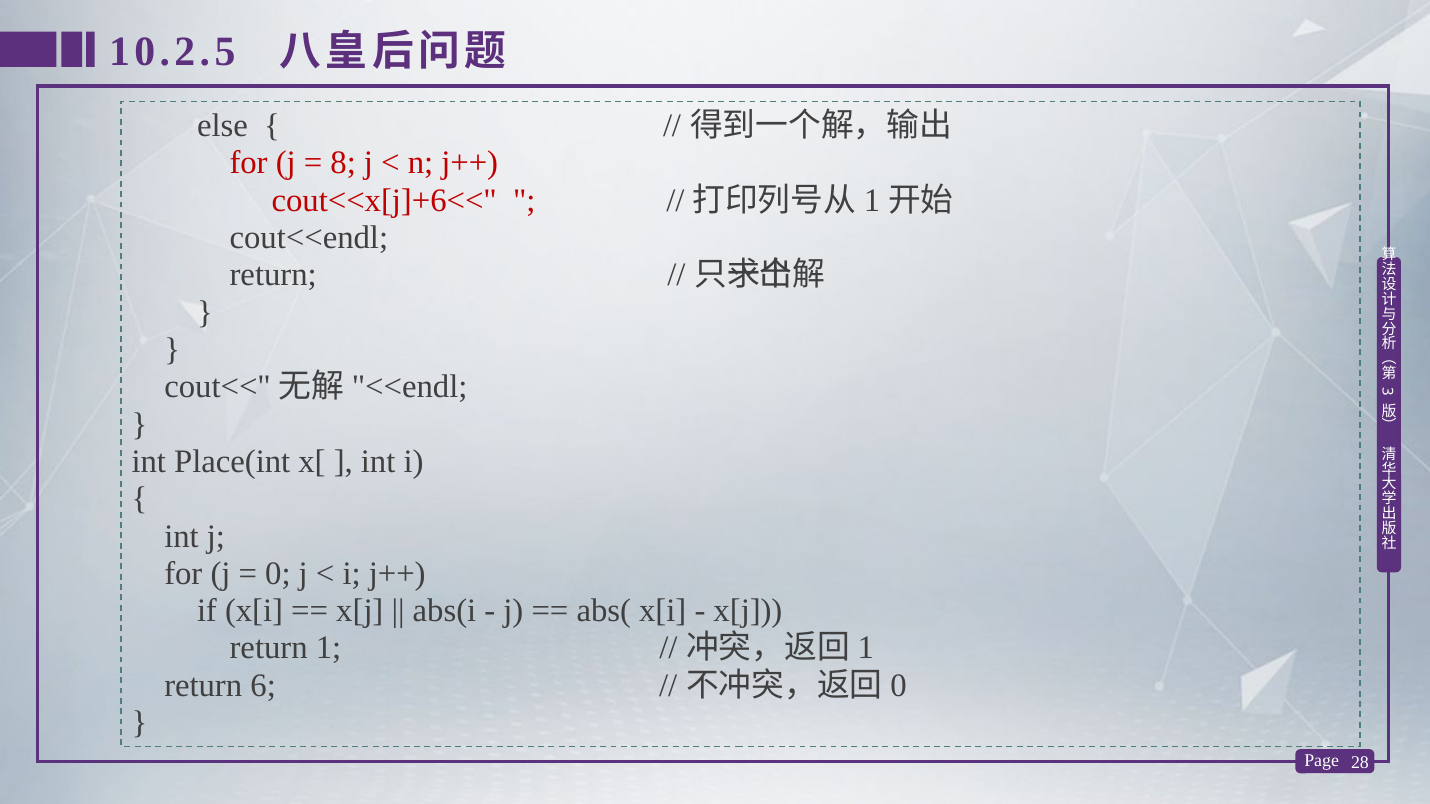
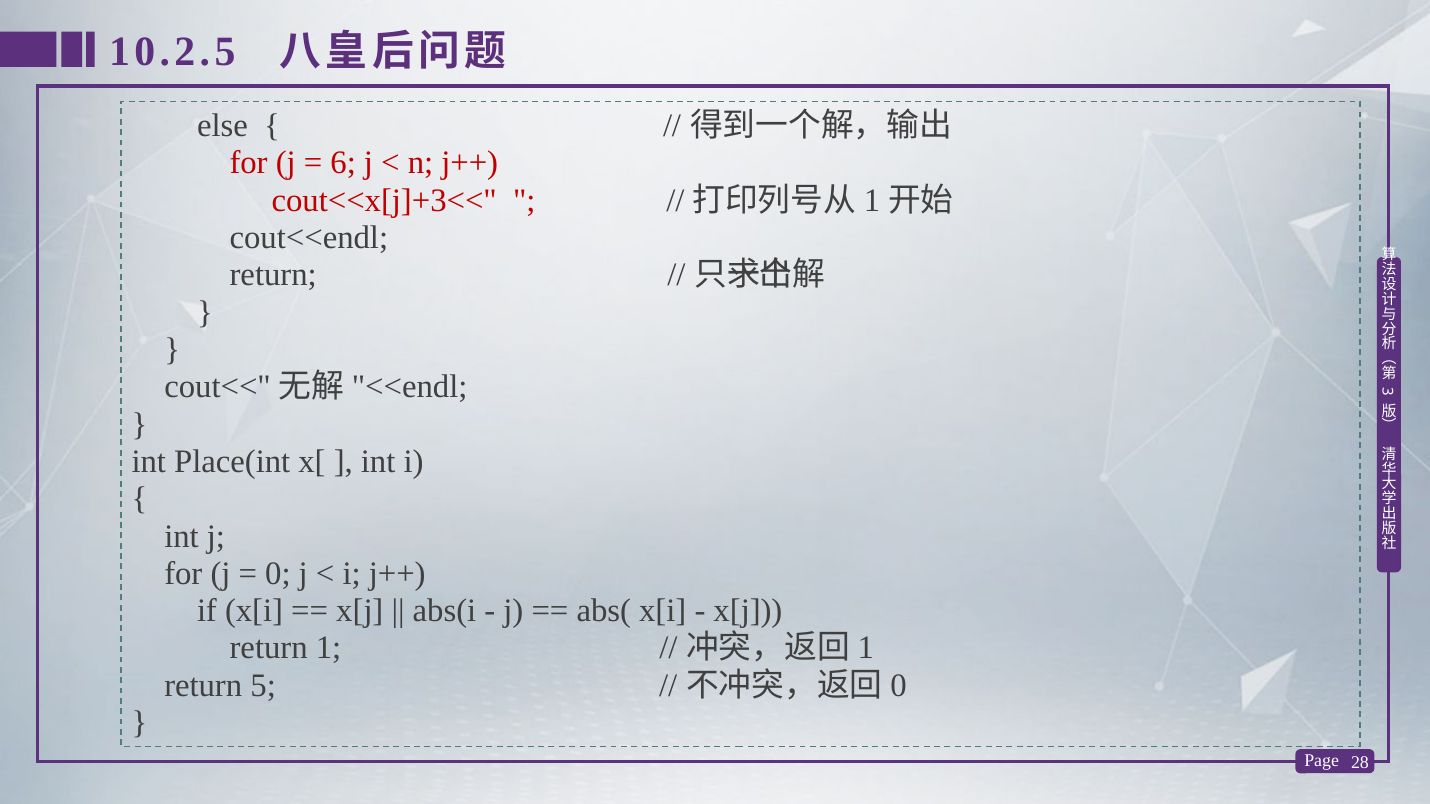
8: 8 -> 6
cout<<x[j]+6<<: cout<<x[j]+6<< -> cout<<x[j]+3<<
6: 6 -> 5
